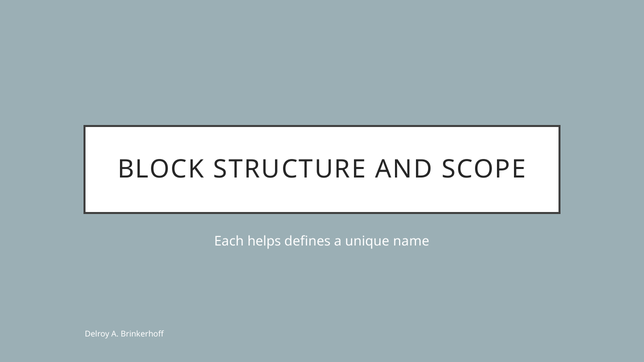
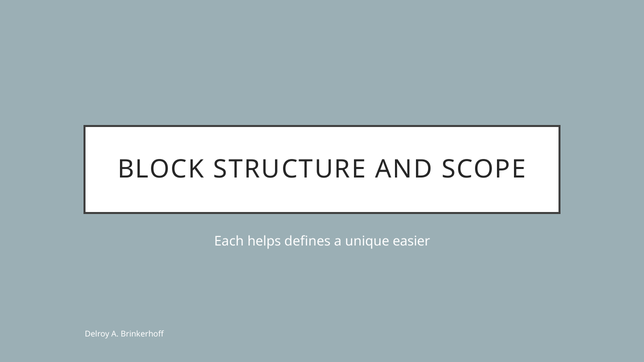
name: name -> easier
